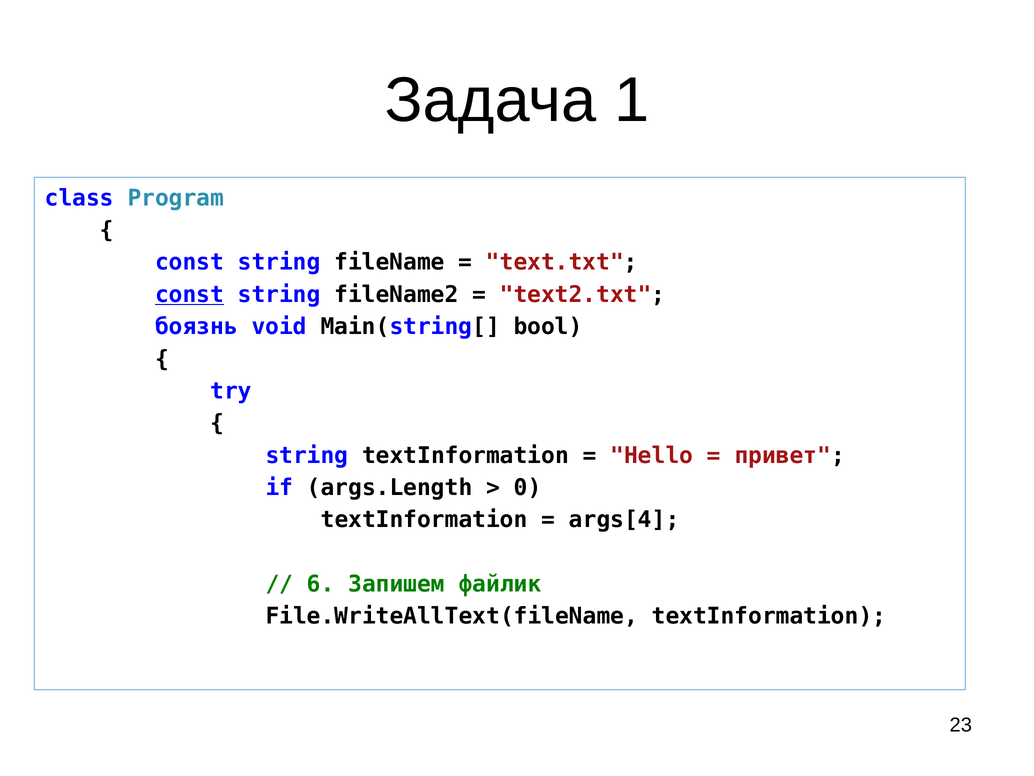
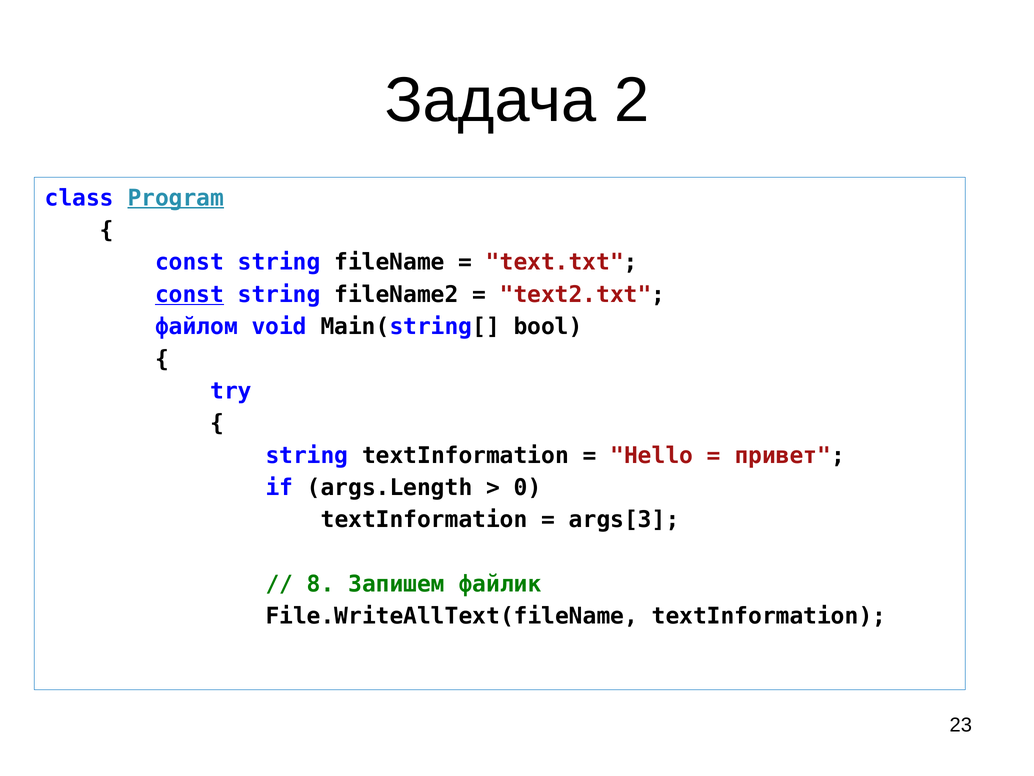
1: 1 -> 2
Program underline: none -> present
боязнь: боязнь -> файлом
args[4: args[4 -> args[3
6: 6 -> 8
